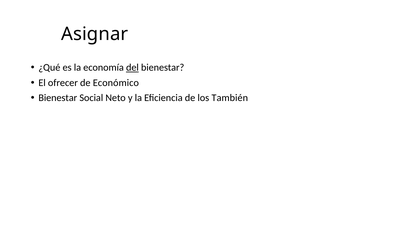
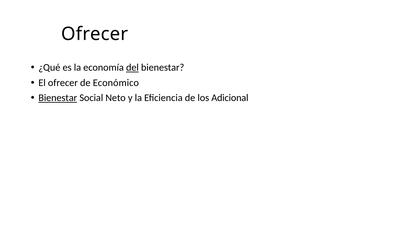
Asignar at (95, 34): Asignar -> Ofrecer
Bienestar at (58, 98) underline: none -> present
También: También -> Adicional
